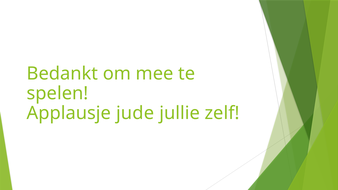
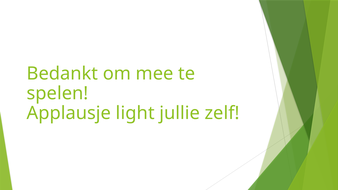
jude: jude -> light
